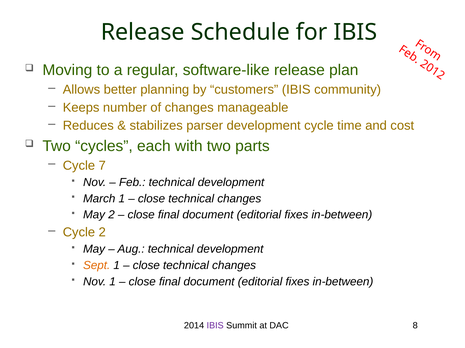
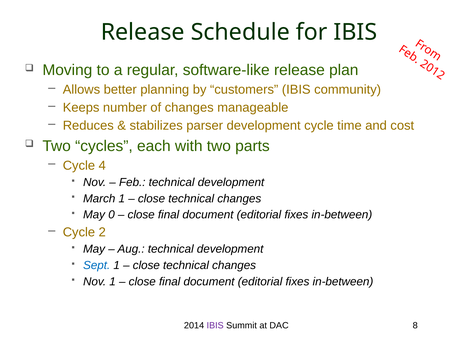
7: 7 -> 4
May 2: 2 -> 0
Sept colour: orange -> blue
